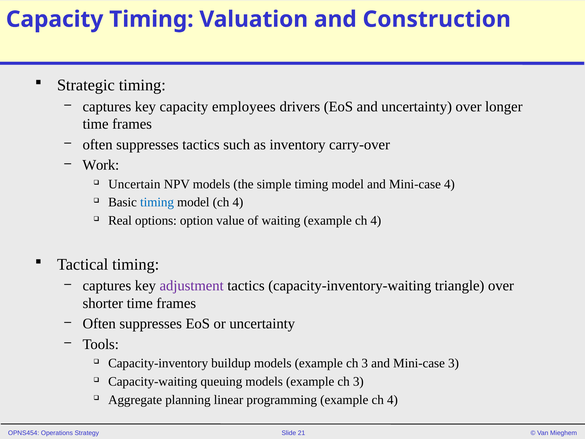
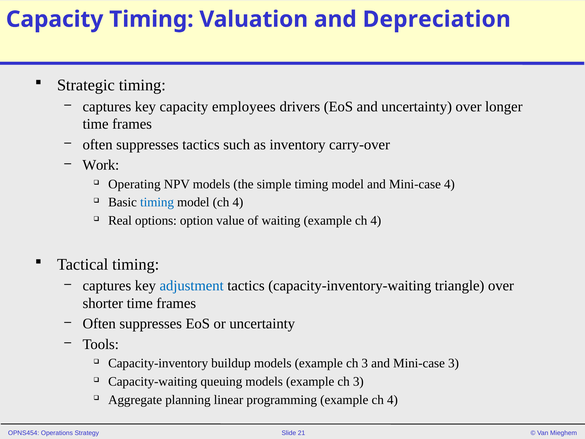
Construction: Construction -> Depreciation
Uncertain: Uncertain -> Operating
adjustment colour: purple -> blue
